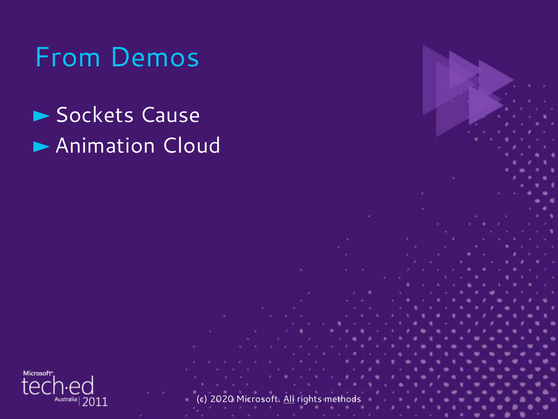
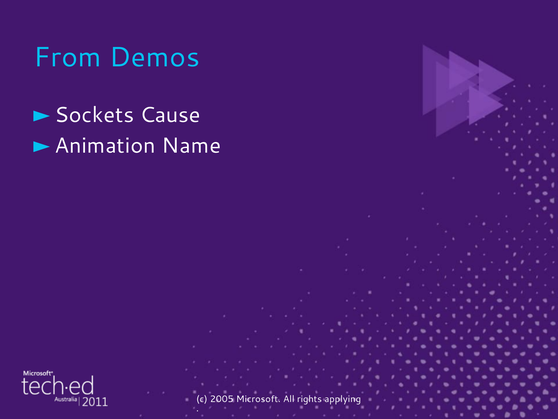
Cloud: Cloud -> Name
2020: 2020 -> 2005
All underline: present -> none
methods: methods -> applying
